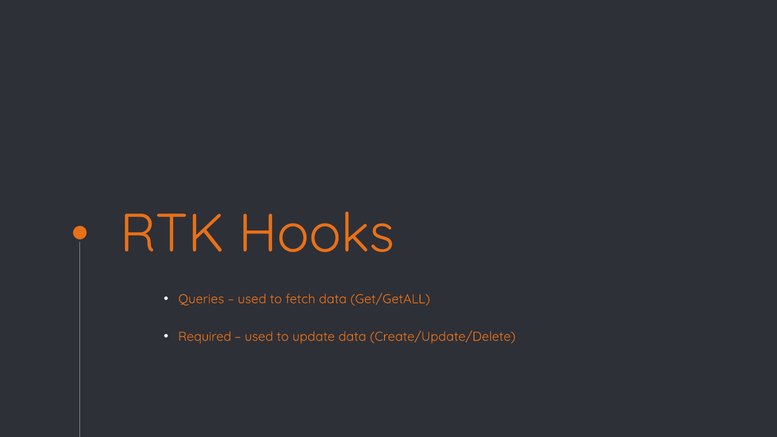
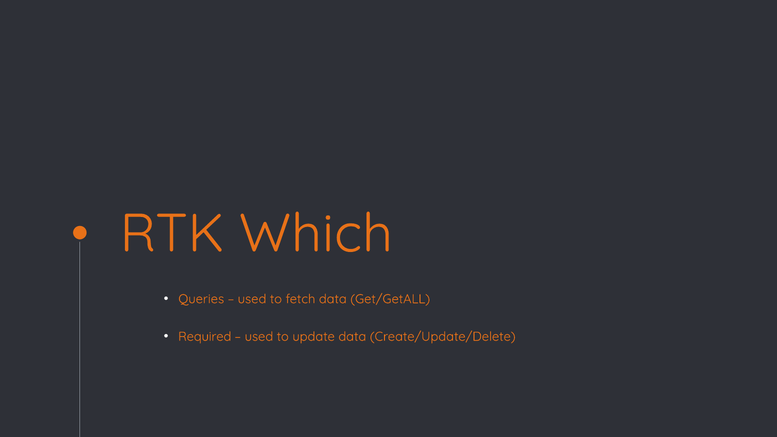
Hooks: Hooks -> Which
